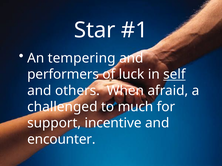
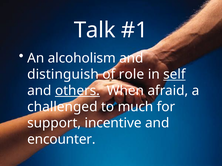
Star: Star -> Talk
tempering: tempering -> alcoholism
performers: performers -> distinguish
luck: luck -> role
others underline: none -> present
